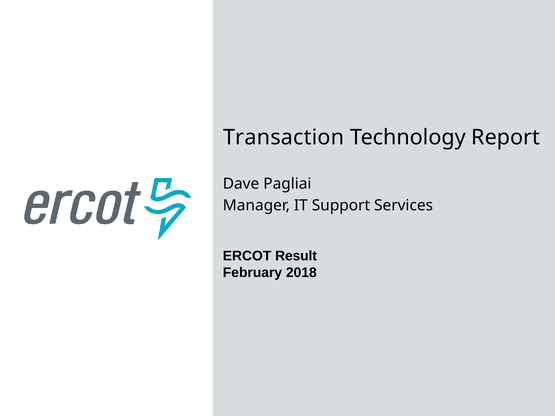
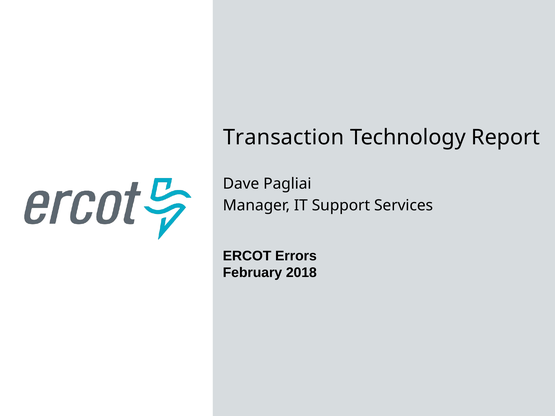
Result: Result -> Errors
